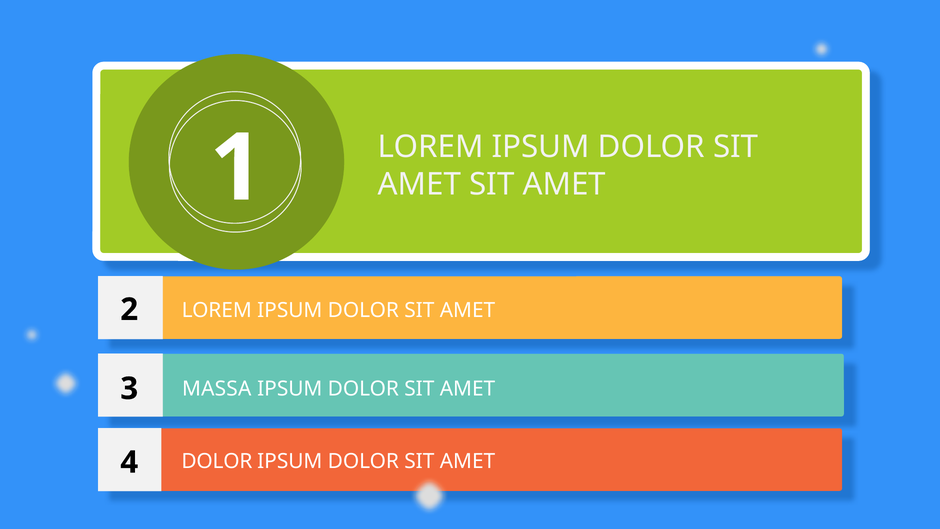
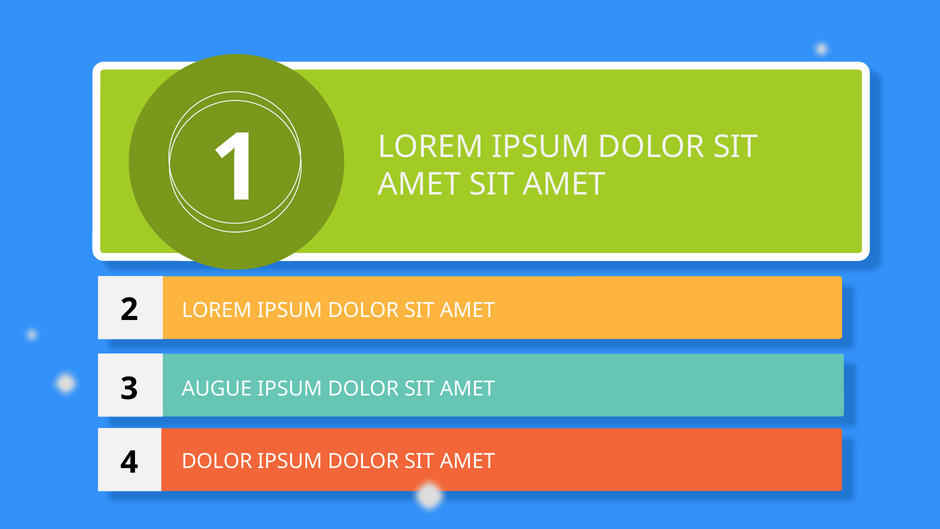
MASSA: MASSA -> AUGUE
